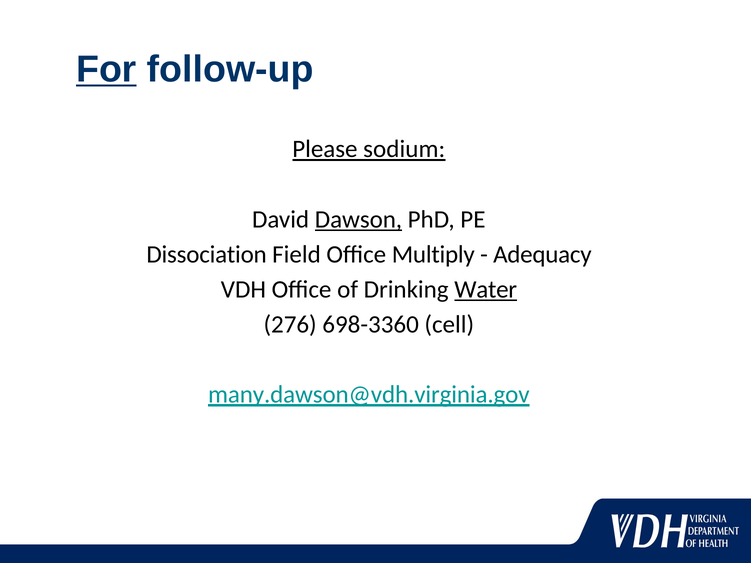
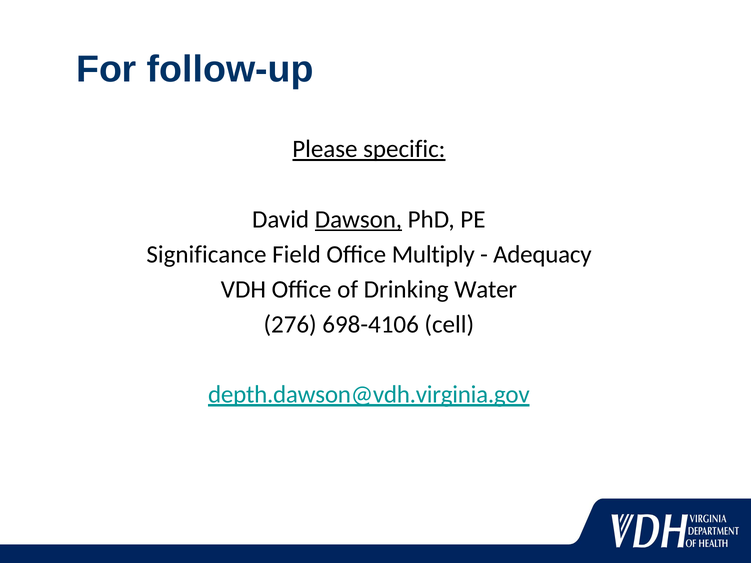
For underline: present -> none
sodium: sodium -> specific
Dissociation: Dissociation -> Significance
Water underline: present -> none
698-3360: 698-3360 -> 698-4106
many.dawson@vdh.virginia.gov: many.dawson@vdh.virginia.gov -> depth.dawson@vdh.virginia.gov
